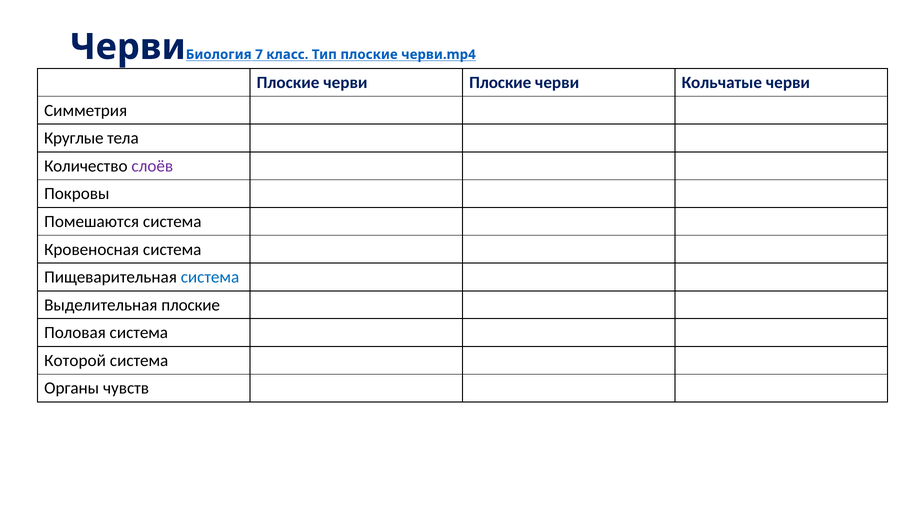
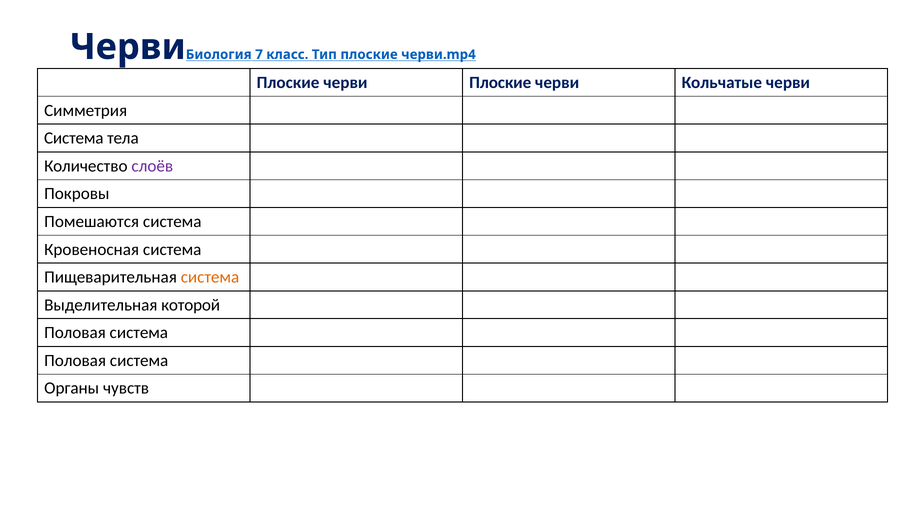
Круглые at (74, 138): Круглые -> Система
система at (210, 277) colour: blue -> orange
Выделительная плоские: плоские -> которой
Которой at (75, 361): Которой -> Половая
